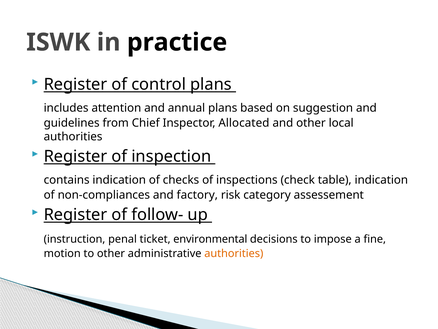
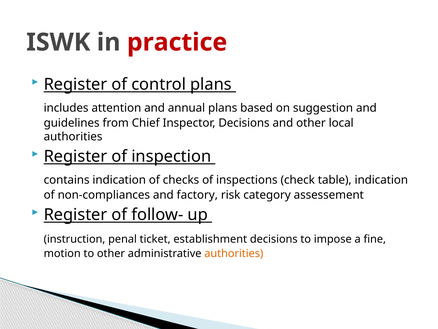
practice colour: black -> red
Inspector Allocated: Allocated -> Decisions
environmental: environmental -> establishment
